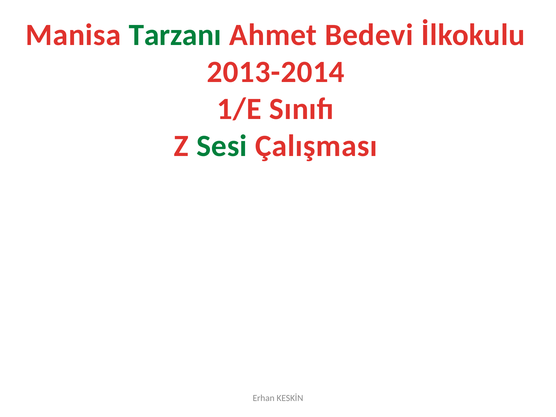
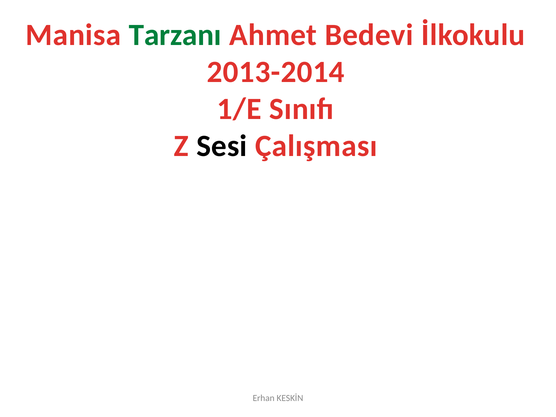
Sesi colour: green -> black
